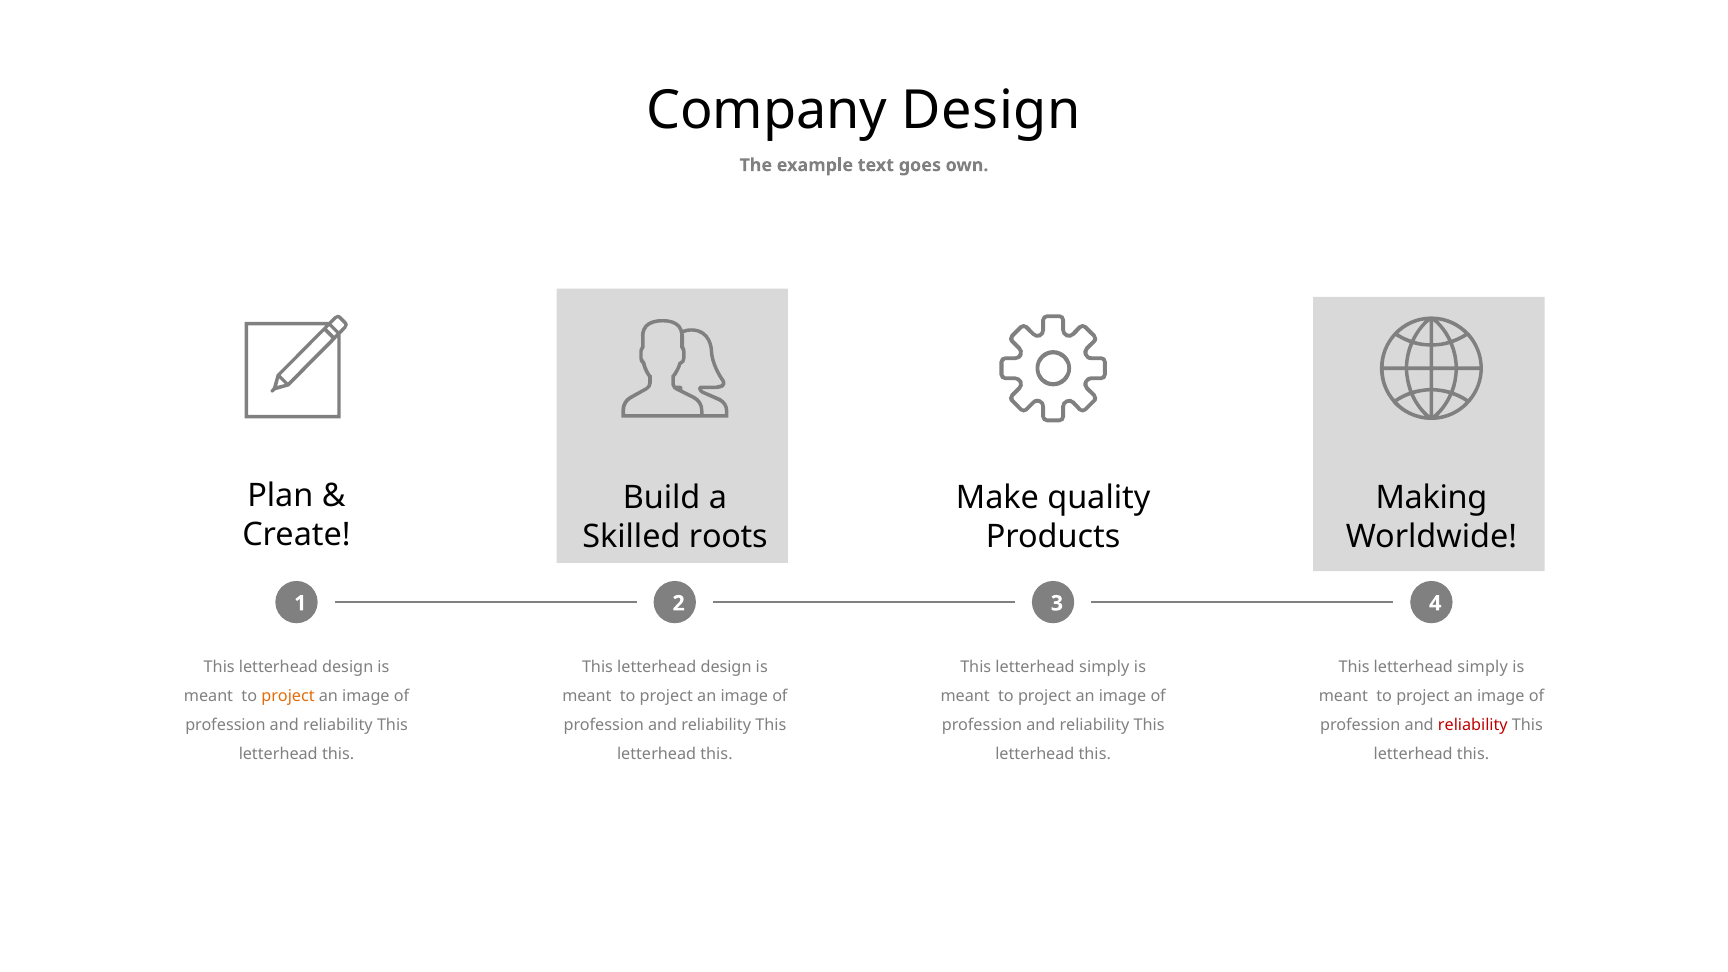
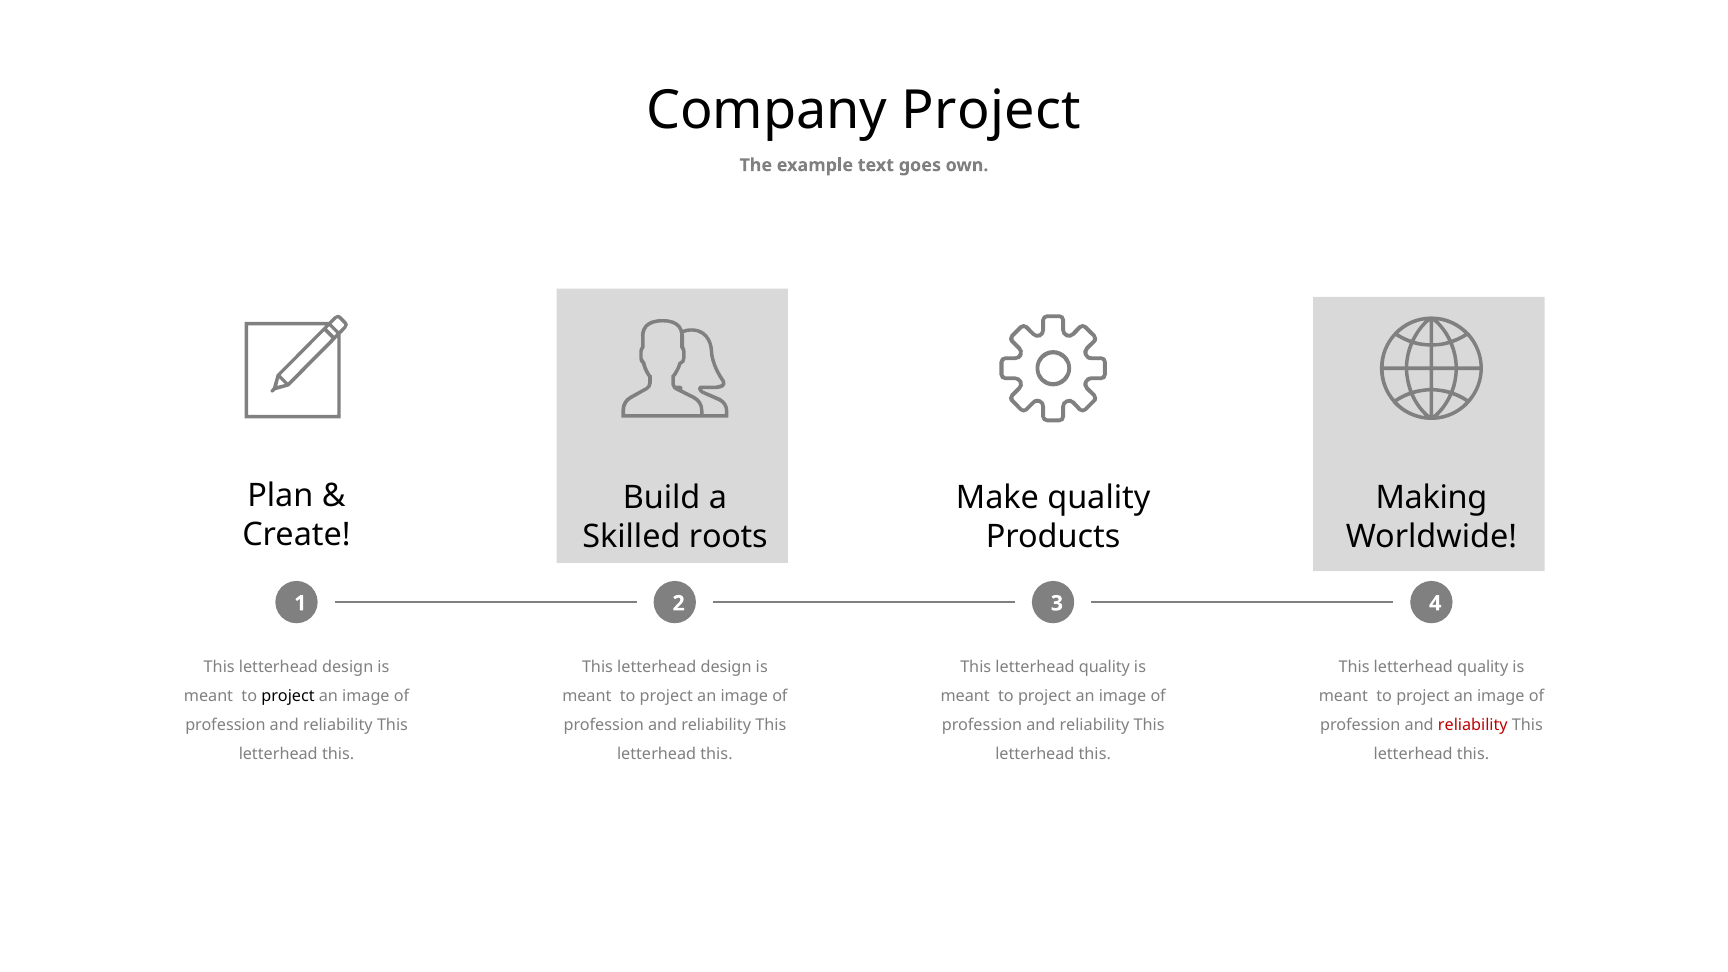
Company Design: Design -> Project
simply at (1104, 668): simply -> quality
simply at (1483, 668): simply -> quality
project at (288, 696) colour: orange -> black
